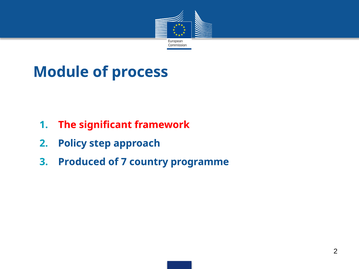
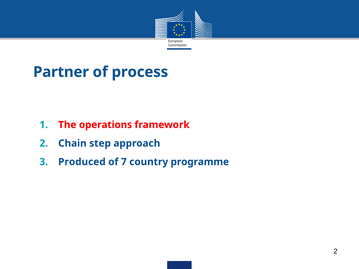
Module: Module -> Partner
significant: significant -> operations
Policy: Policy -> Chain
